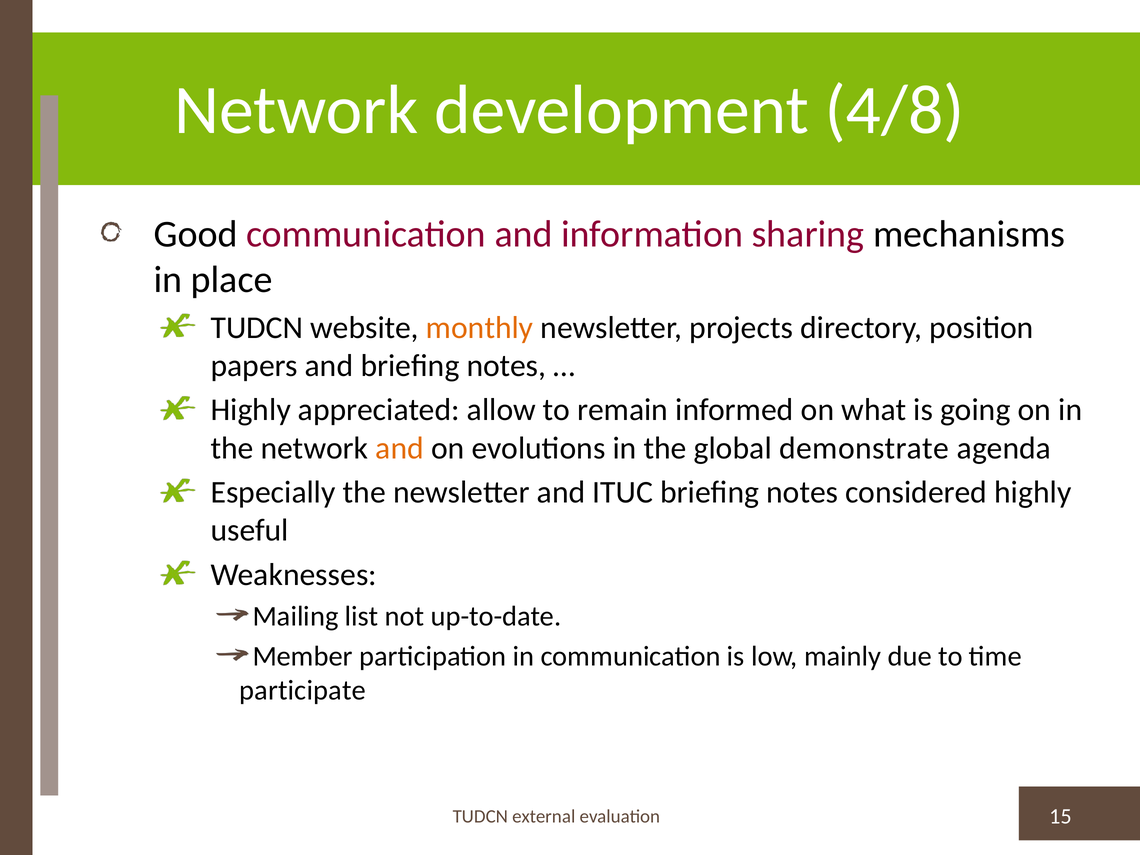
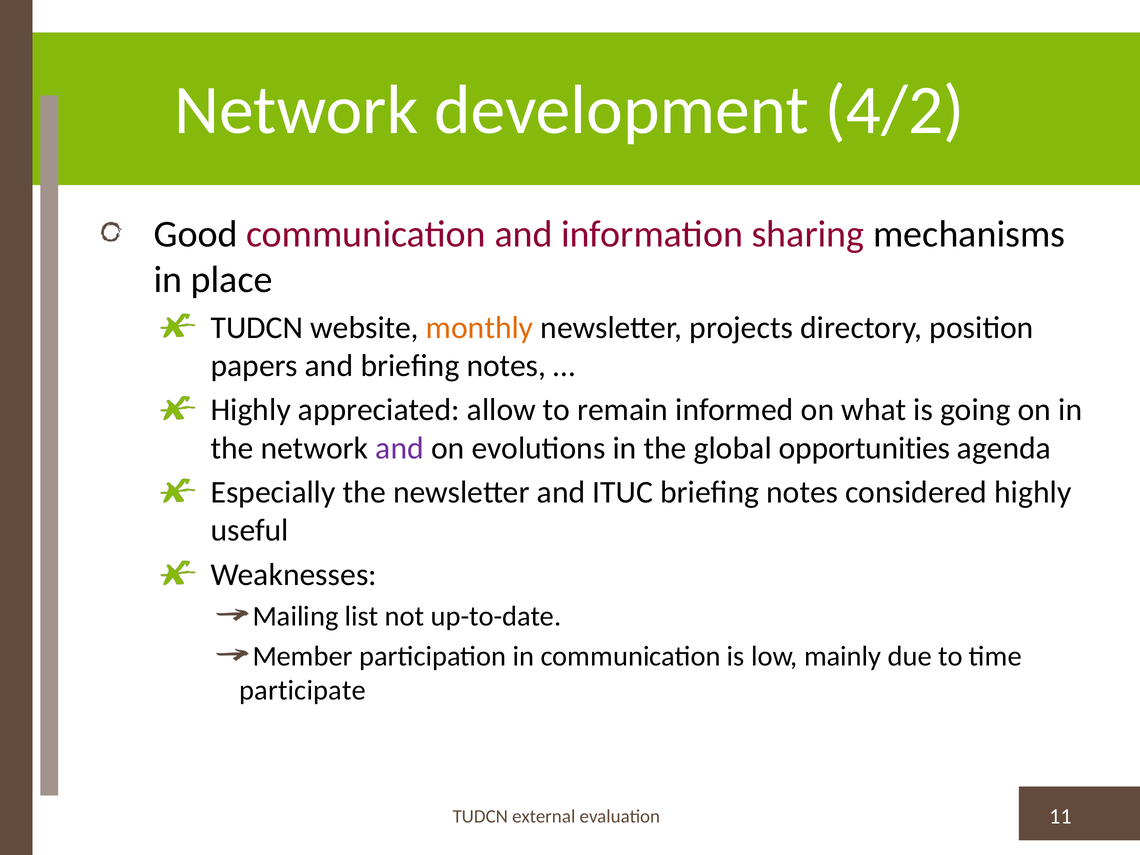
4/8: 4/8 -> 4/2
and at (400, 448) colour: orange -> purple
demonstrate: demonstrate -> opportunities
15: 15 -> 11
